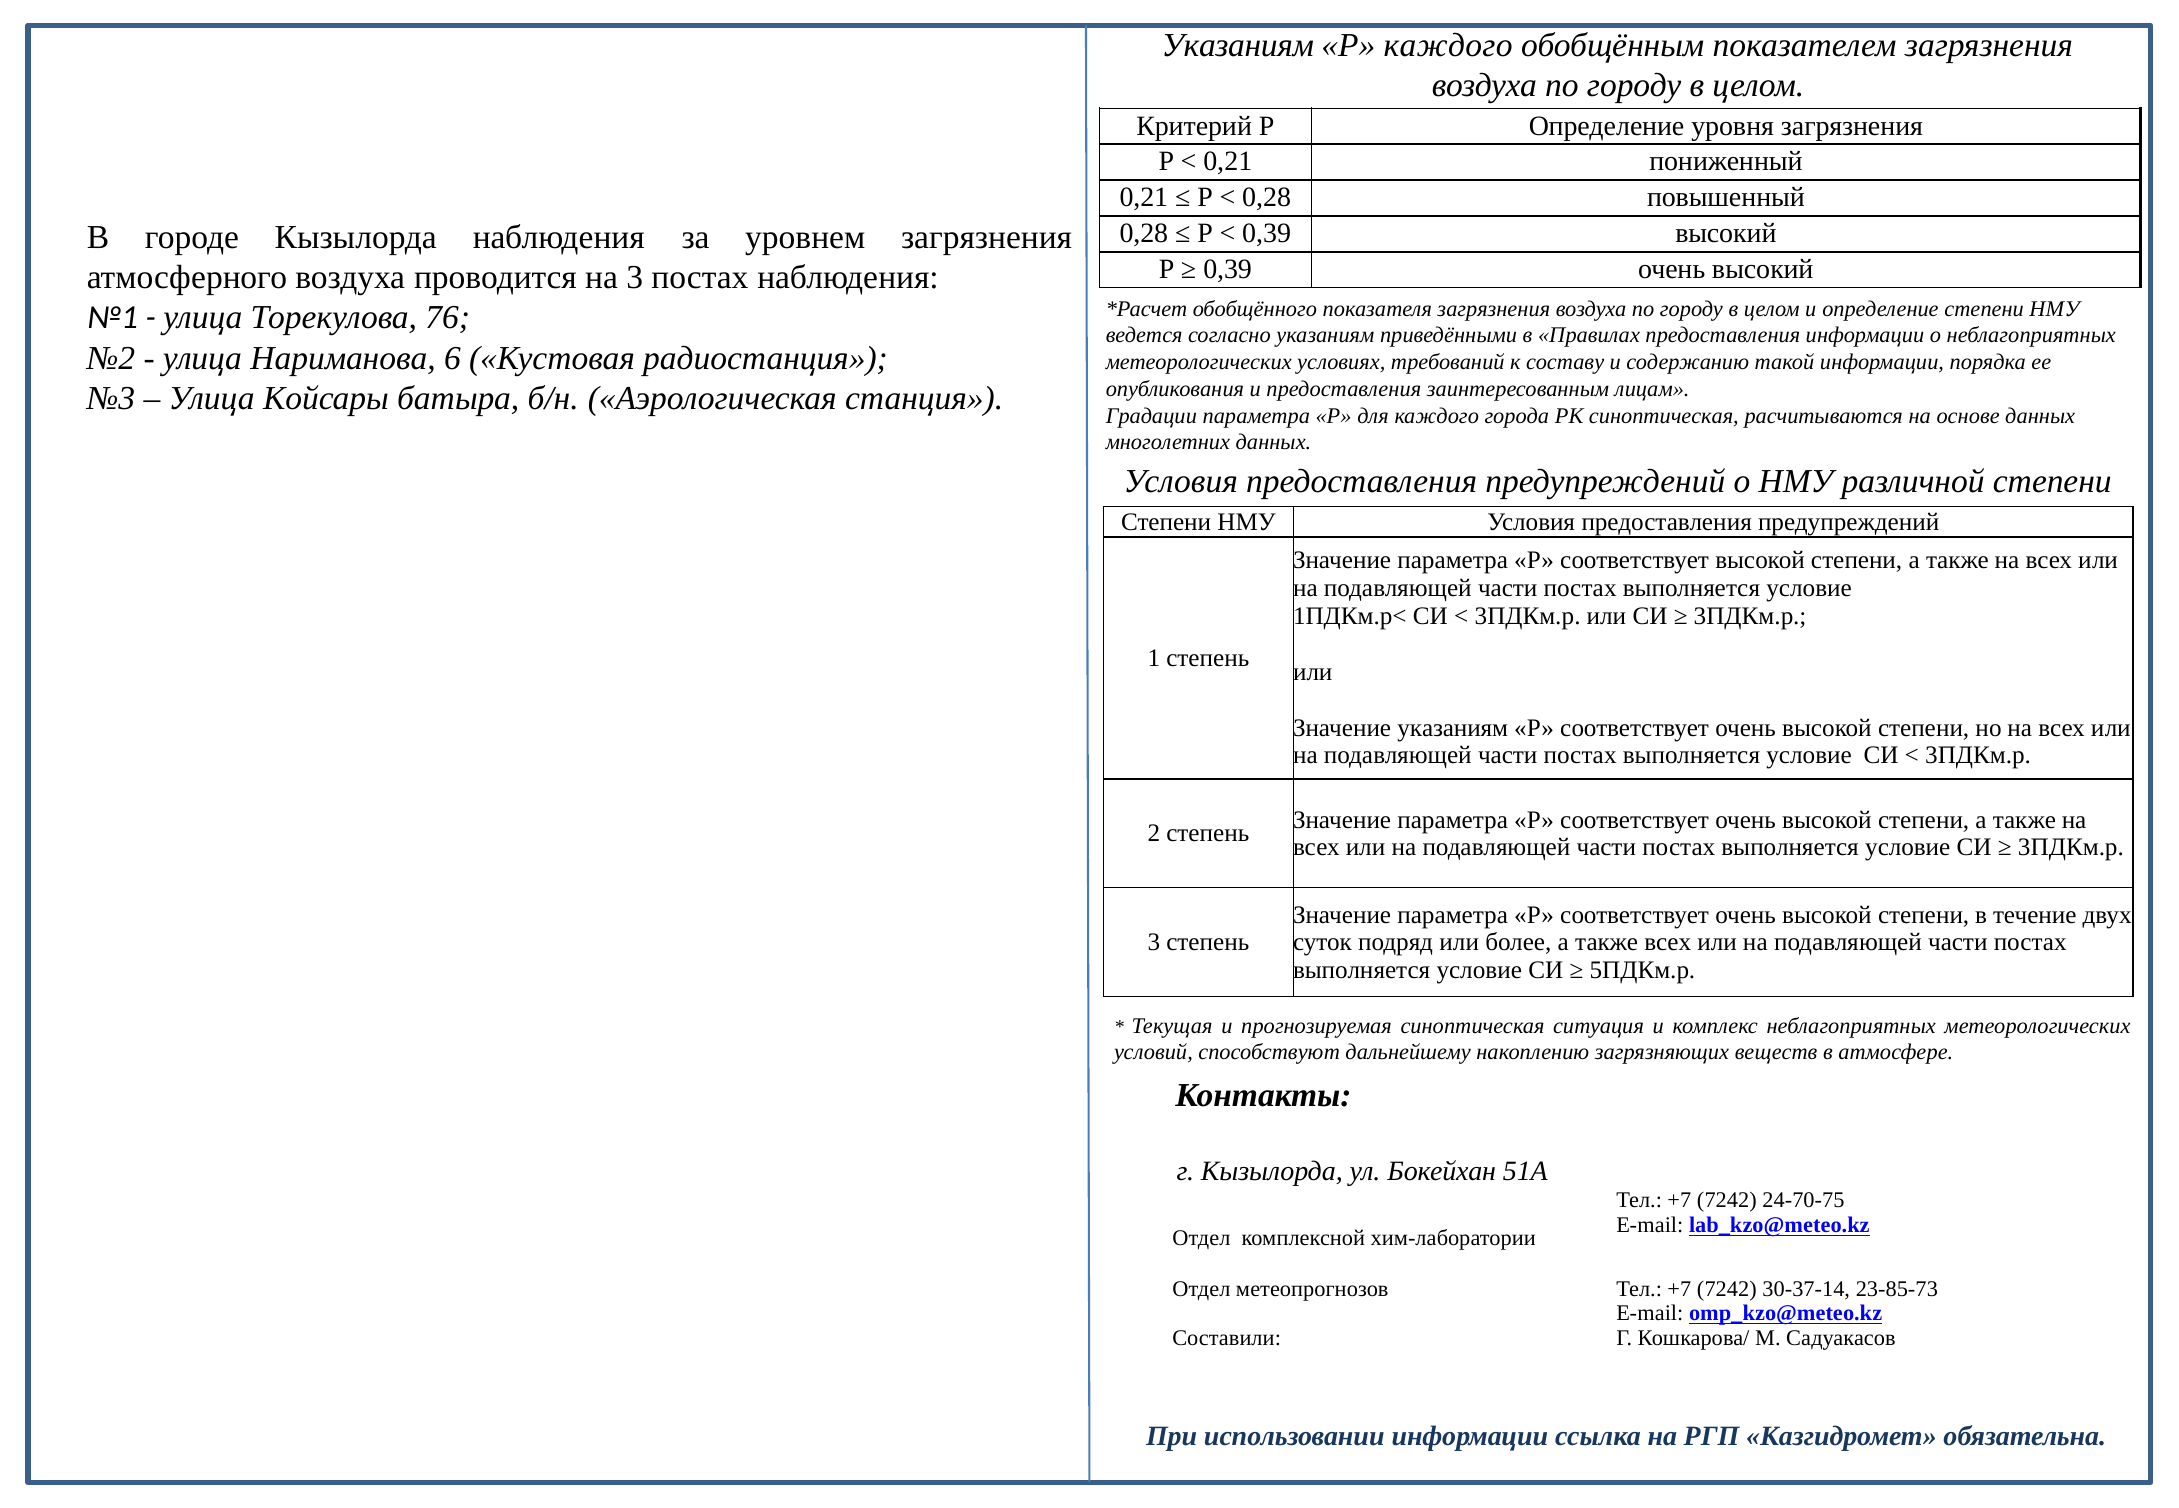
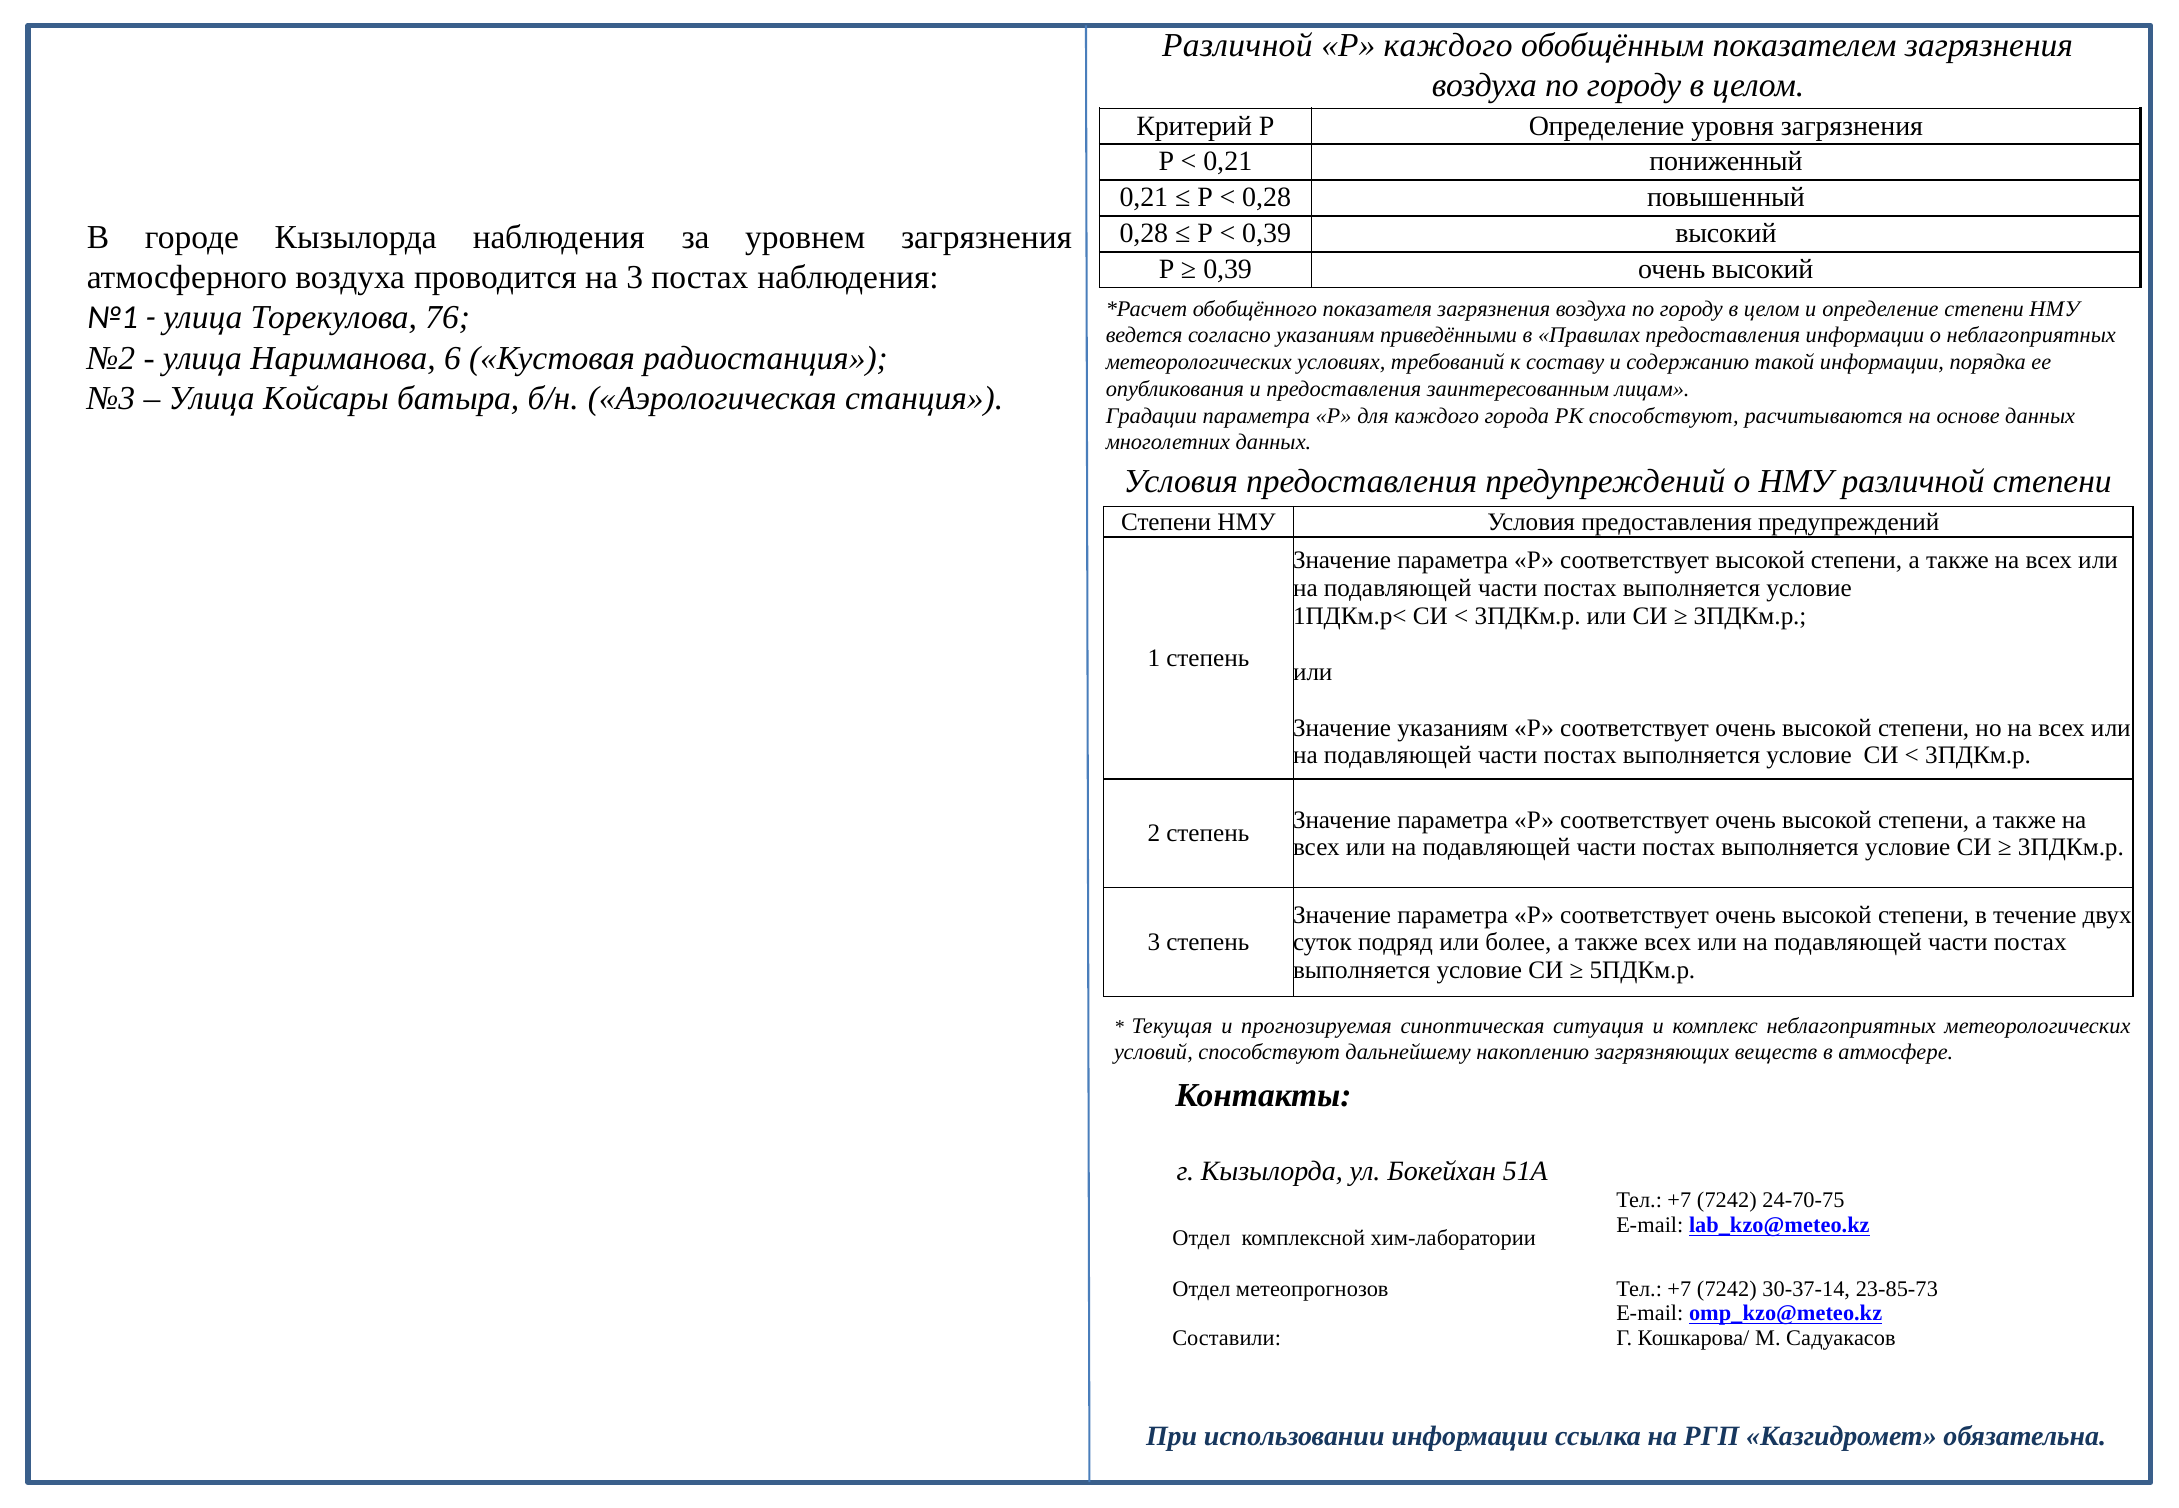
Указаниям at (1238, 45): Указаниям -> Различной
РК синоптическая: синоптическая -> способствуют
